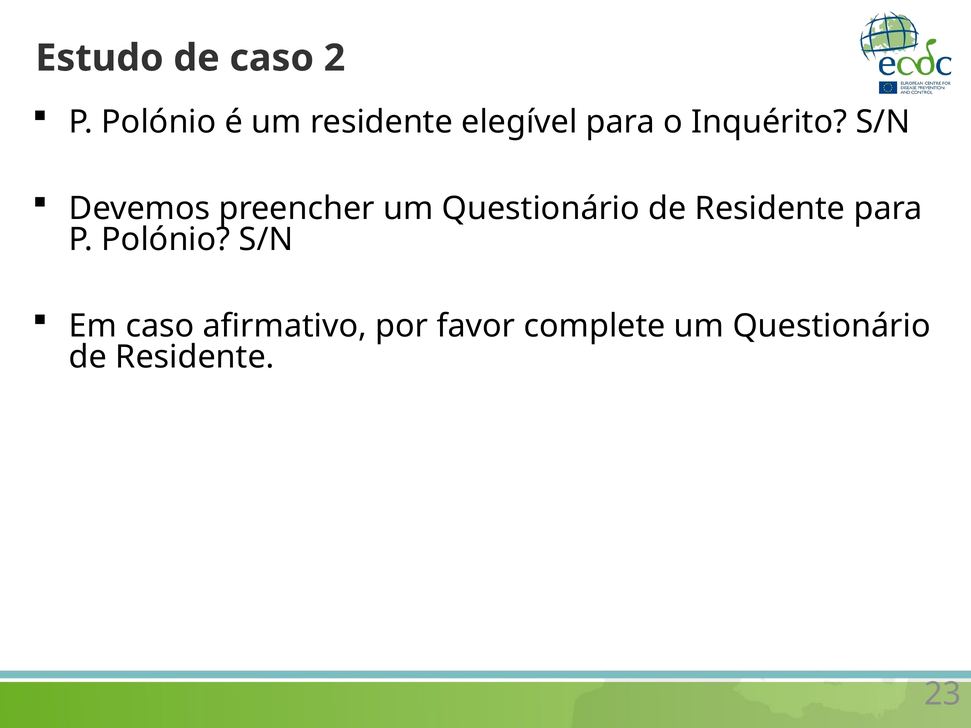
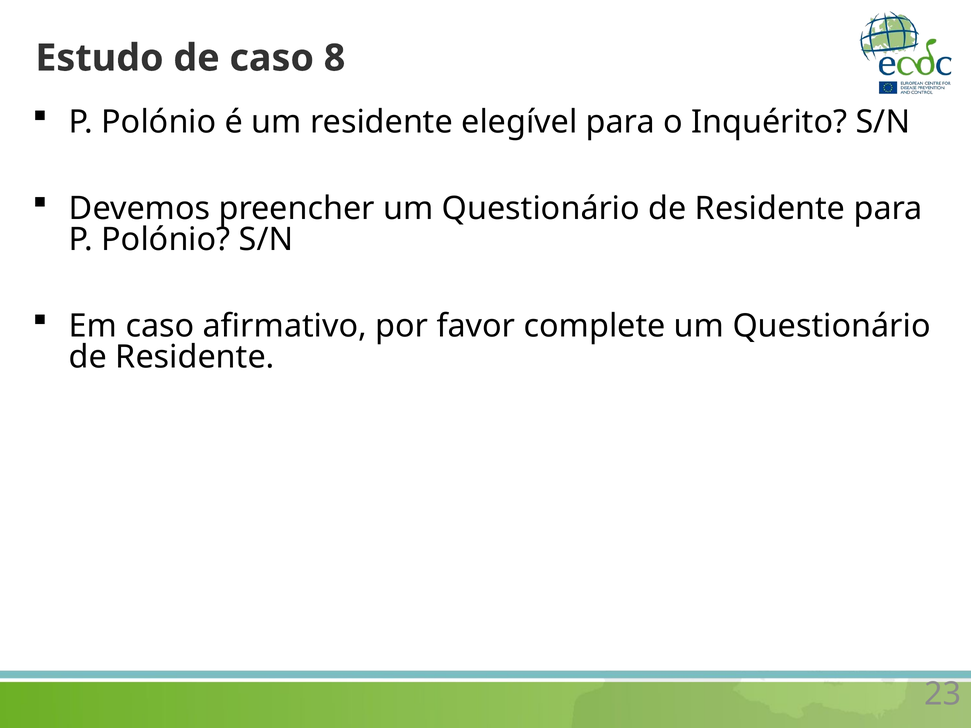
2: 2 -> 8
